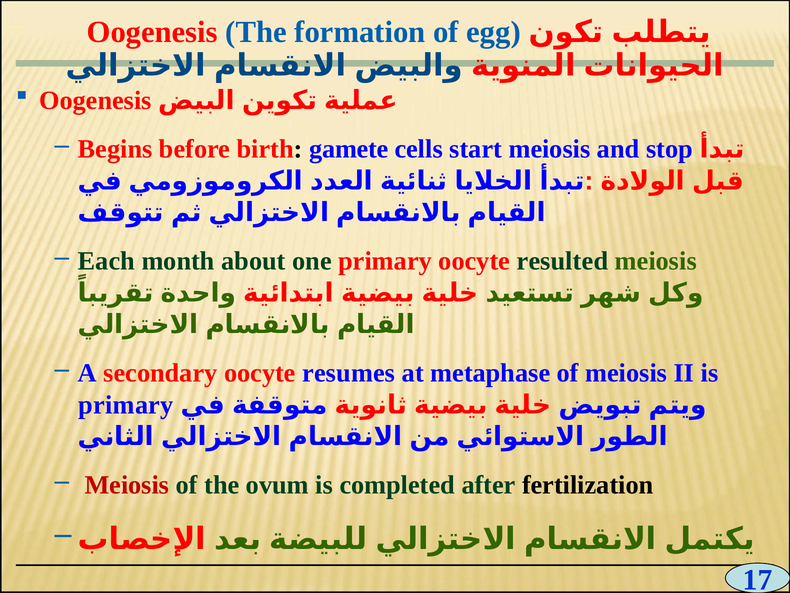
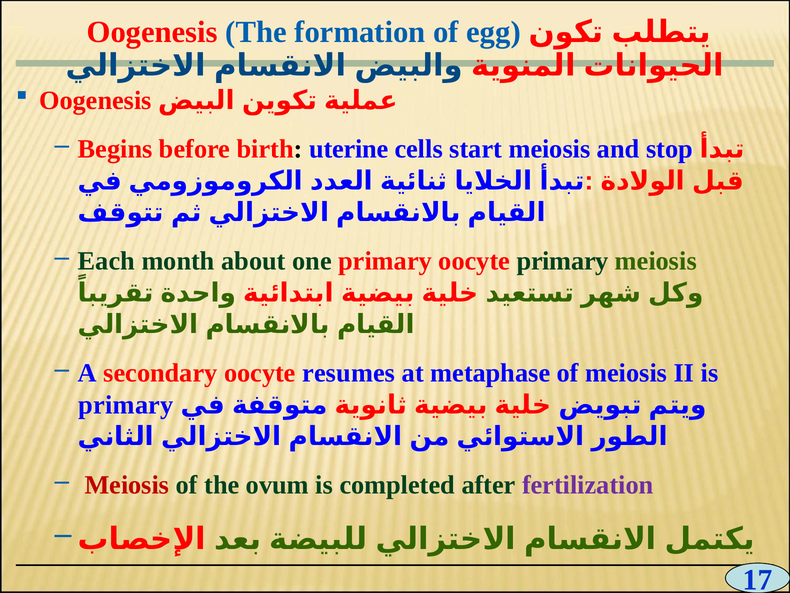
gamete: gamete -> uterine
oocyte resulted: resulted -> primary
fertilization colour: black -> purple
